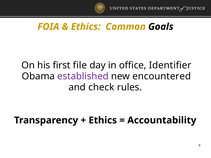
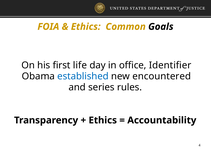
file: file -> life
established colour: purple -> blue
check: check -> series
